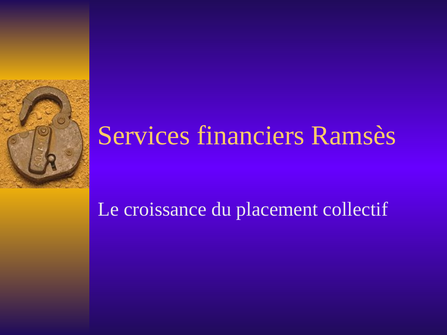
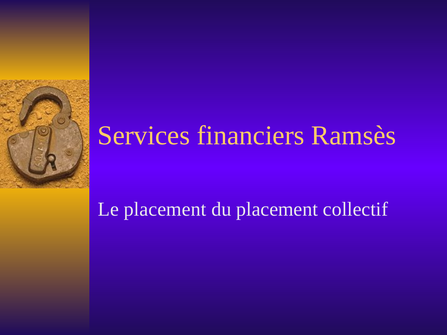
Le croissance: croissance -> placement
